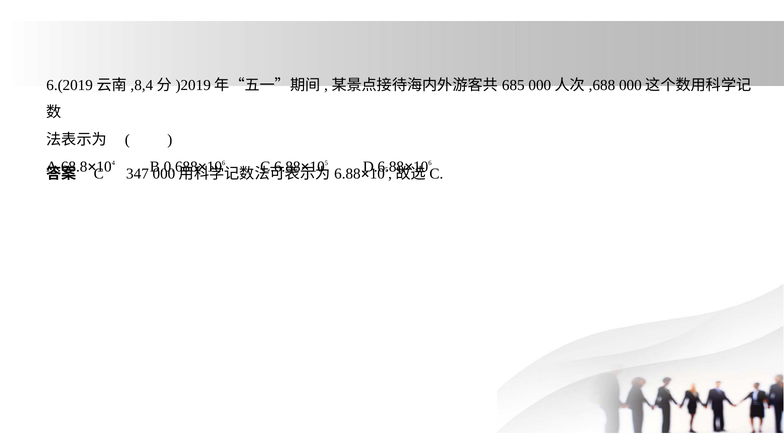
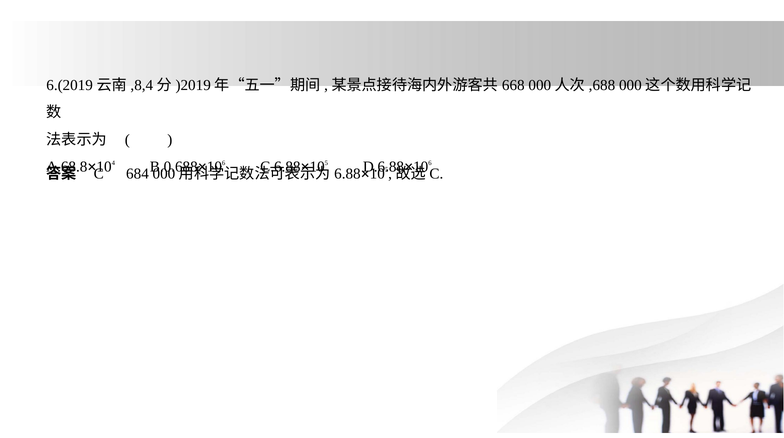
685: 685 -> 668
347: 347 -> 684
